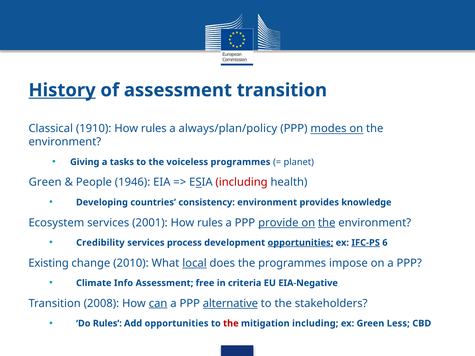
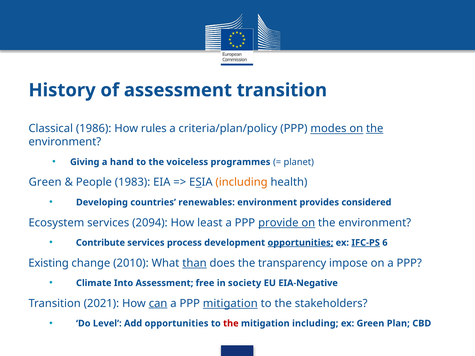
History underline: present -> none
1910: 1910 -> 1986
always/plan/policy: always/plan/policy -> criteria/plan/policy
the at (375, 129) underline: none -> present
tasks: tasks -> hand
1946: 1946 -> 1983
including at (242, 182) colour: red -> orange
consistency: consistency -> renewables
knowledge: knowledge -> considered
2001: 2001 -> 2094
rules at (210, 223): rules -> least
the at (327, 223) underline: present -> none
Credibility: Credibility -> Contribute
local: local -> than
the programmes: programmes -> transparency
Info: Info -> Into
criteria: criteria -> society
2008: 2008 -> 2021
PPP alternative: alternative -> mitigation
Do Rules: Rules -> Level
Less: Less -> Plan
